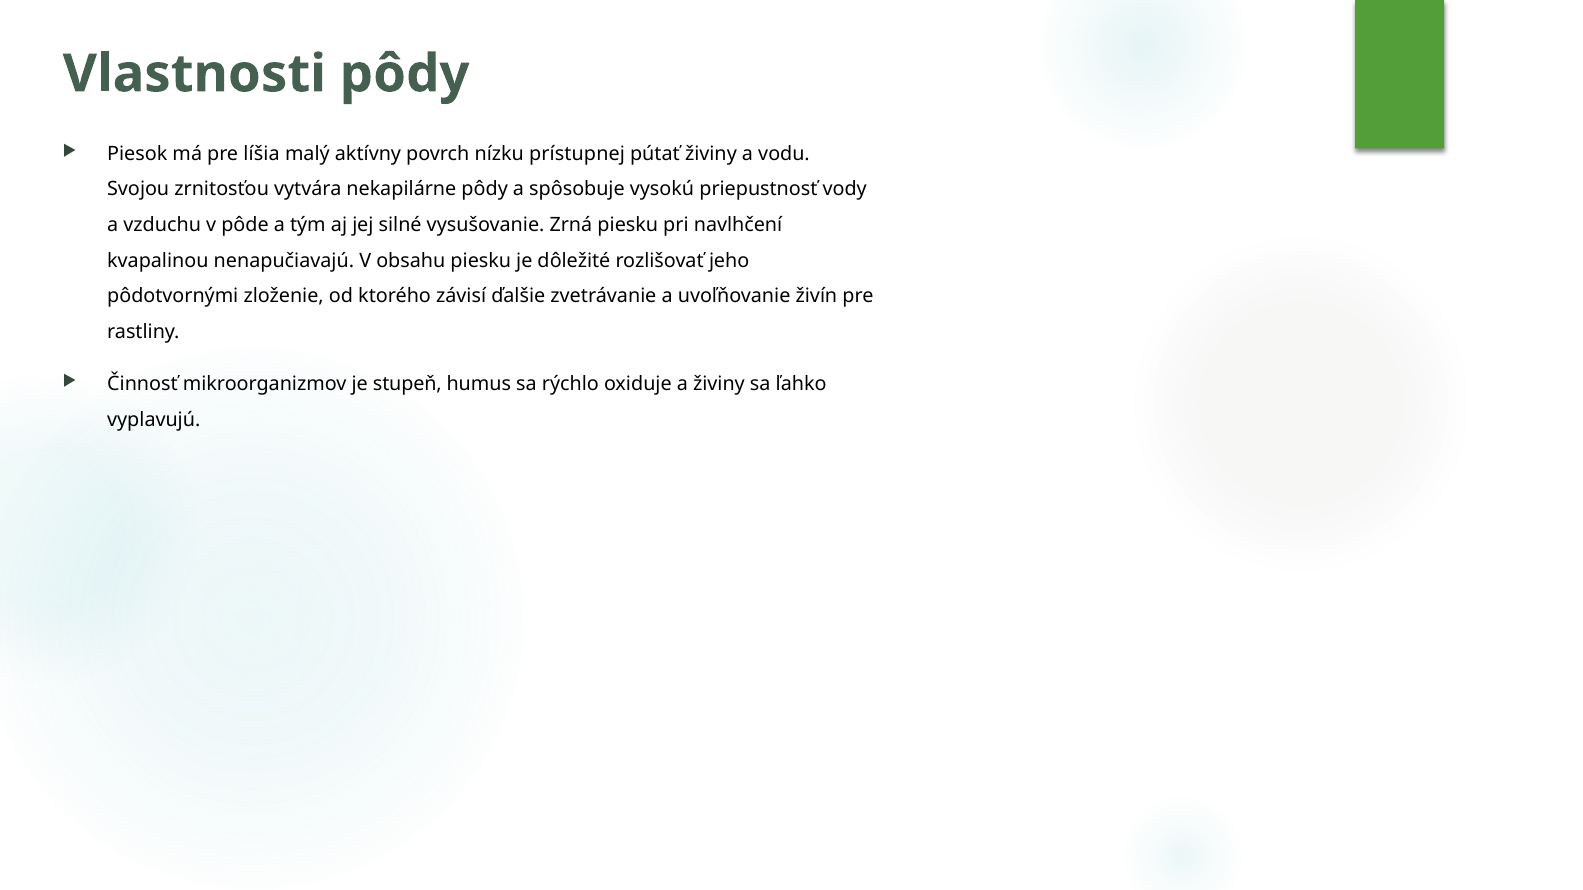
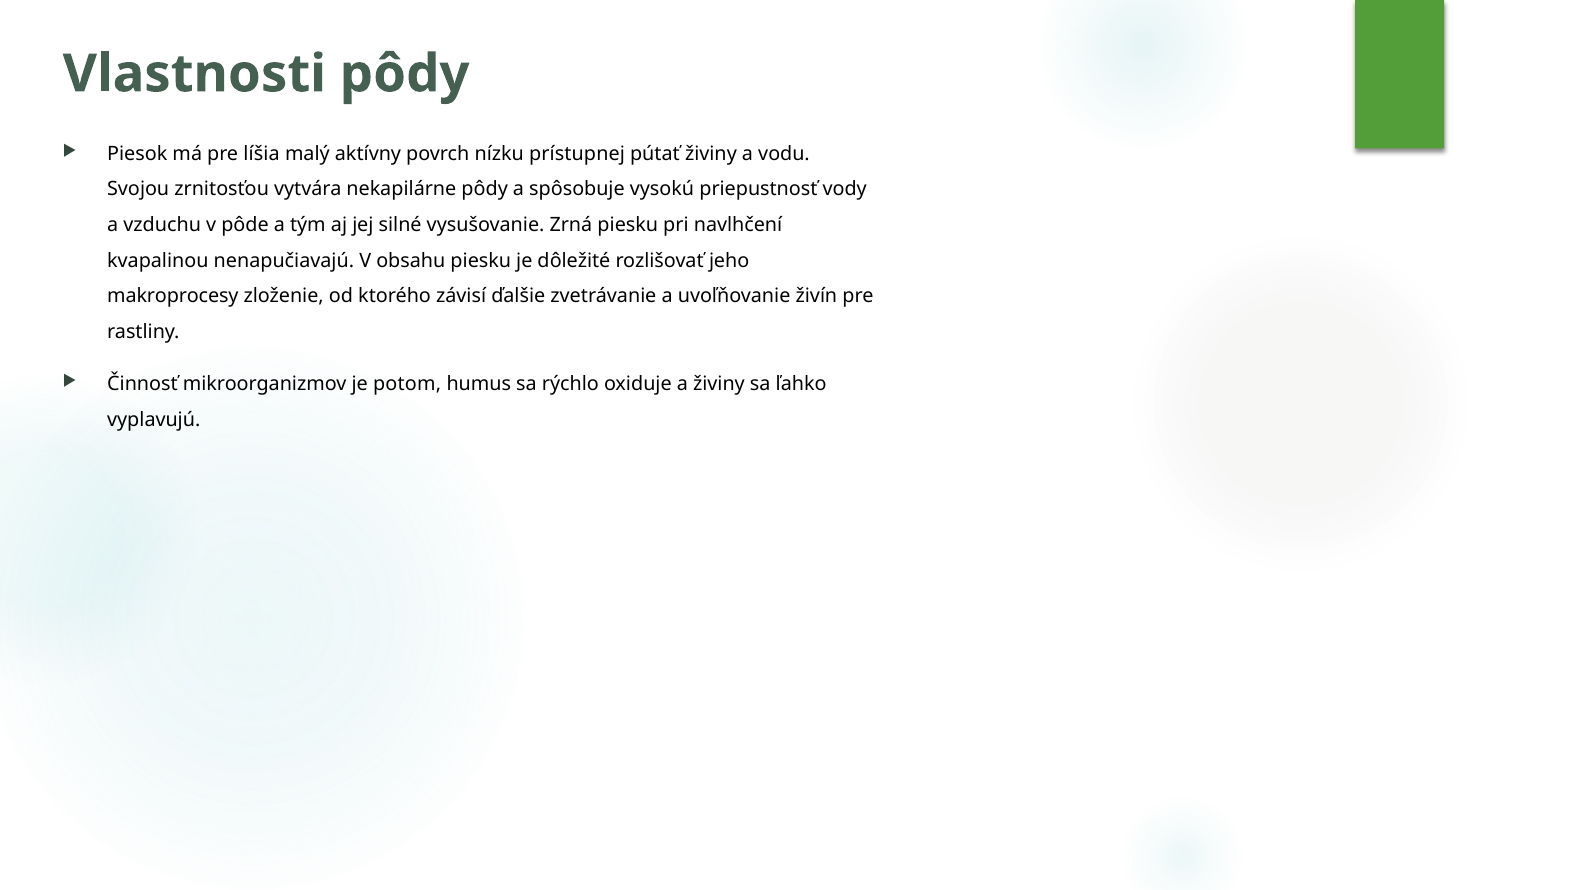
pôdotvornými: pôdotvornými -> makroprocesy
stupeň: stupeň -> potom
